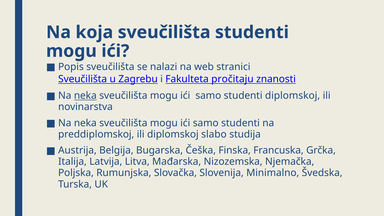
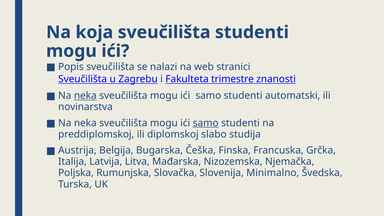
pročitaju: pročitaju -> trimestre
studenti diplomskoj: diplomskoj -> automatski
samo at (206, 123) underline: none -> present
